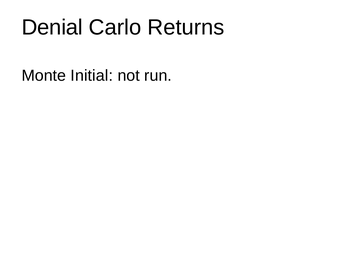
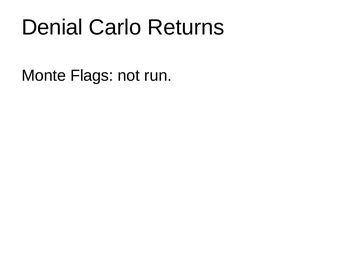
Initial: Initial -> Flags
